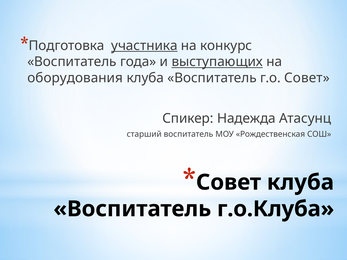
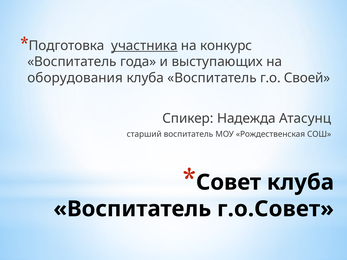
выступающих underline: present -> none
г.о Совет: Совет -> Своей
г.о.Клуба: г.о.Клуба -> г.о.Совет
